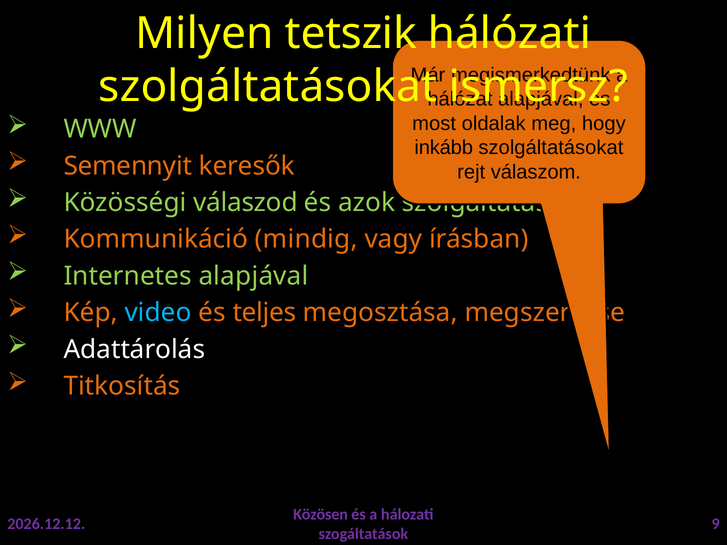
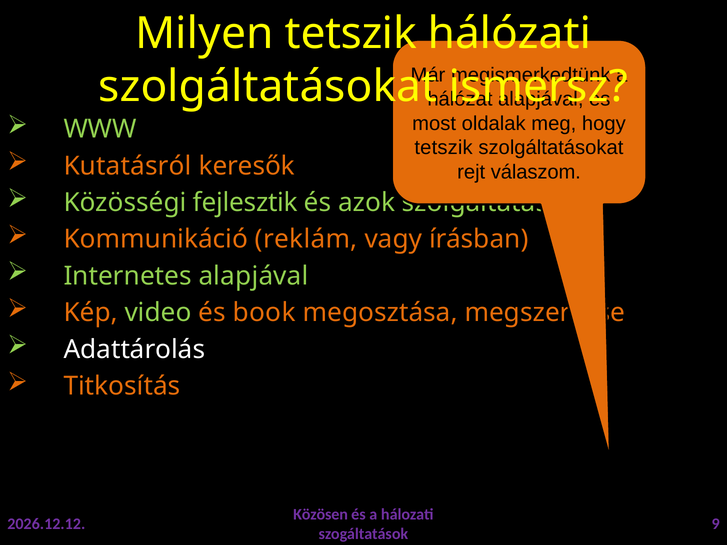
inkább at (444, 148): inkább -> tetszik
Semennyit: Semennyit -> Kutatásról
válaszod: válaszod -> fejlesztik
mindig: mindig -> reklám
video colour: light blue -> light green
teljes: teljes -> book
